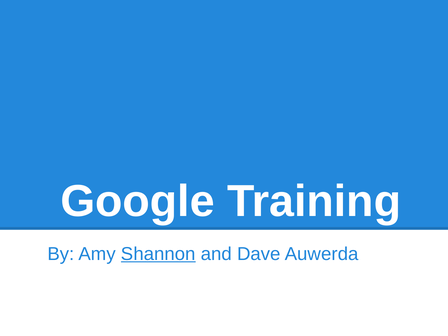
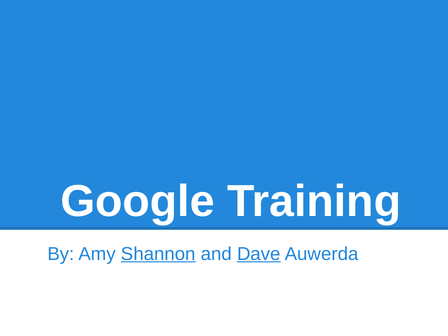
Dave underline: none -> present
